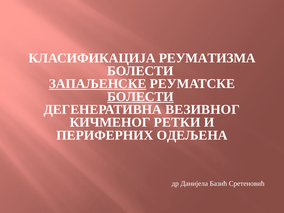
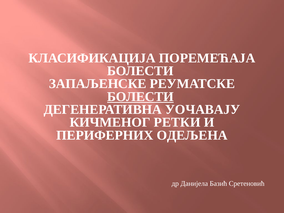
РЕУМАТИЗМА: РЕУМАТИЗМА -> ПОРЕМЕЋАЈА
ЗАПАЉЕНСКЕ underline: present -> none
ВЕЗИВНОГ: ВЕЗИВНОГ -> УОЧАВАЈУ
